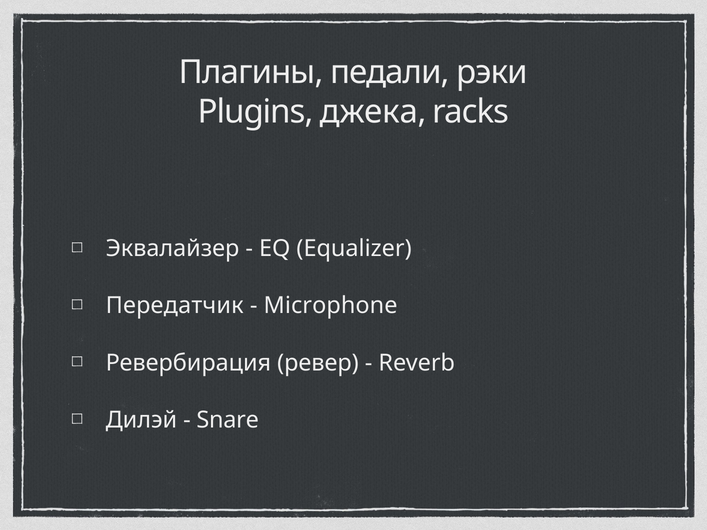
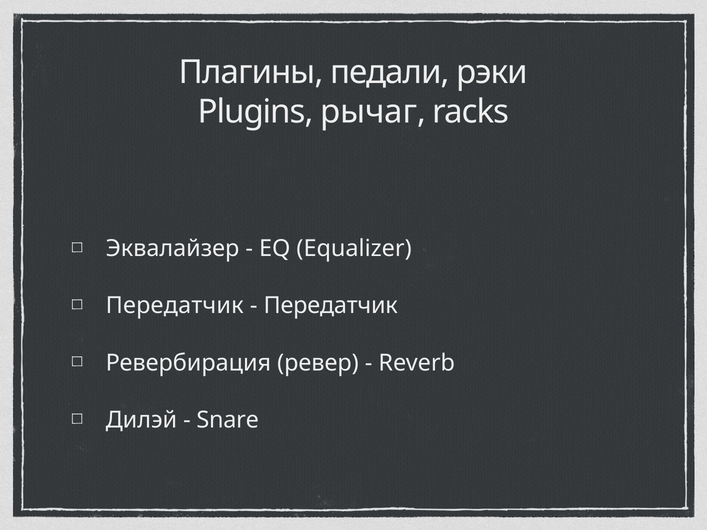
джека: джека -> рычаг
Microphone at (331, 306): Microphone -> Передатчик
